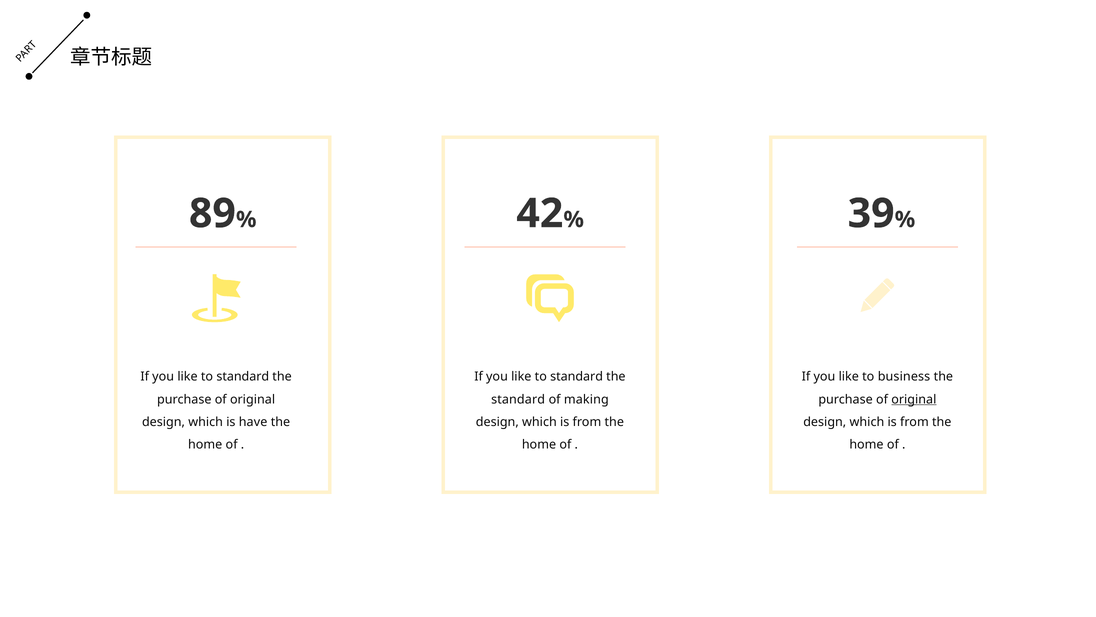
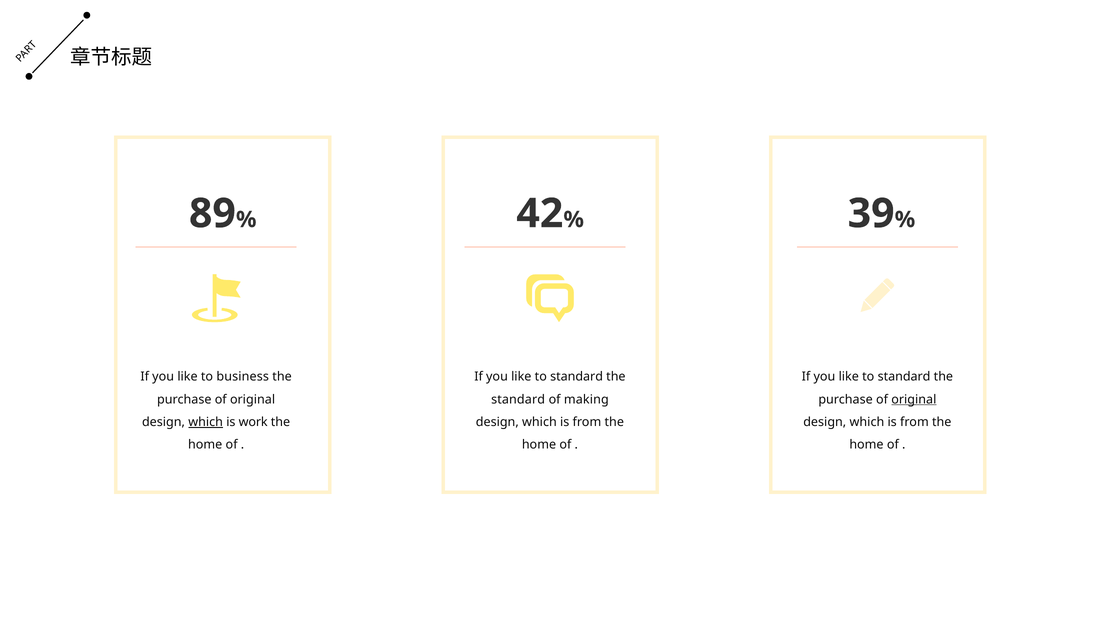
standard at (243, 376): standard -> business
business at (904, 376): business -> standard
which at (206, 422) underline: none -> present
have: have -> work
